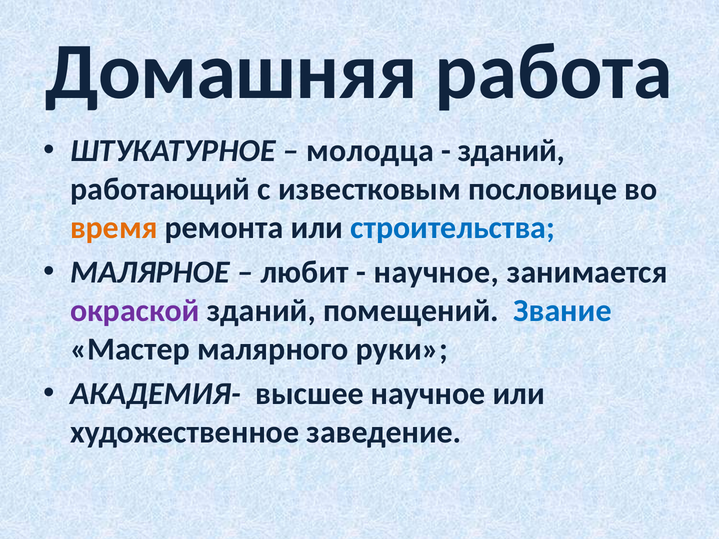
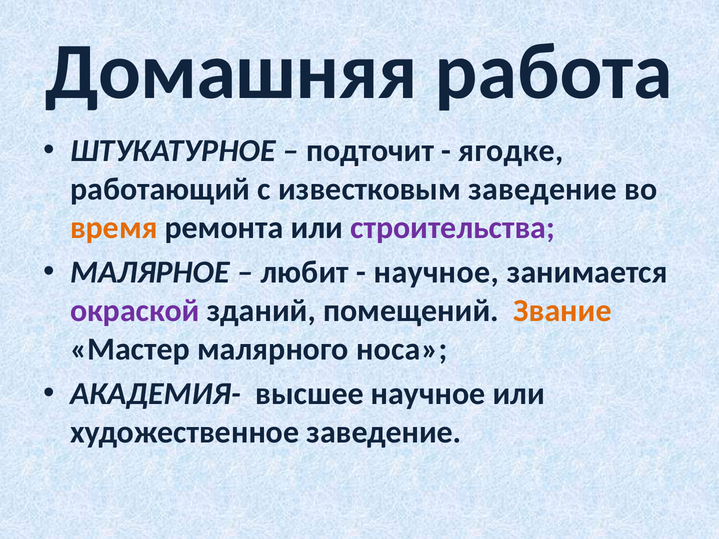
молодца: молодца -> подточит
зданий at (511, 151): зданий -> ягодке
известковым пословице: пословице -> заведение
строительства colour: blue -> purple
Звание colour: blue -> orange
руки: руки -> носа
